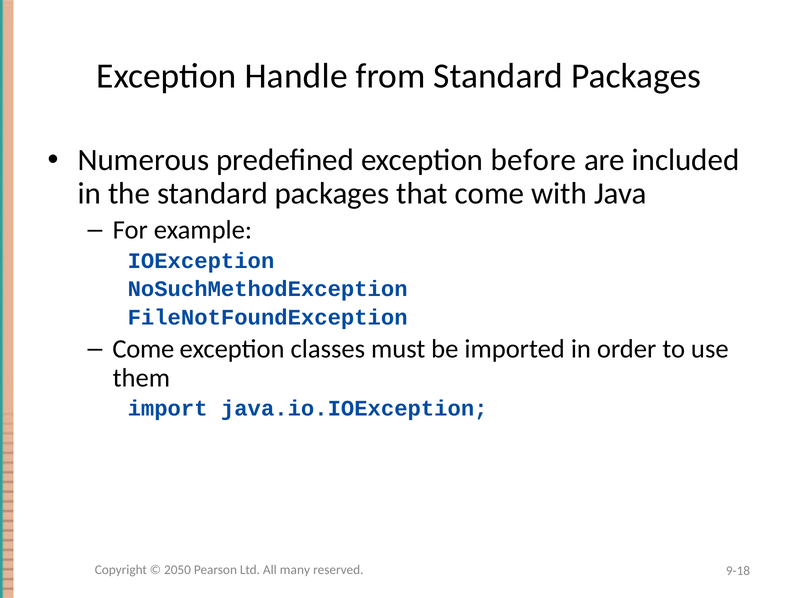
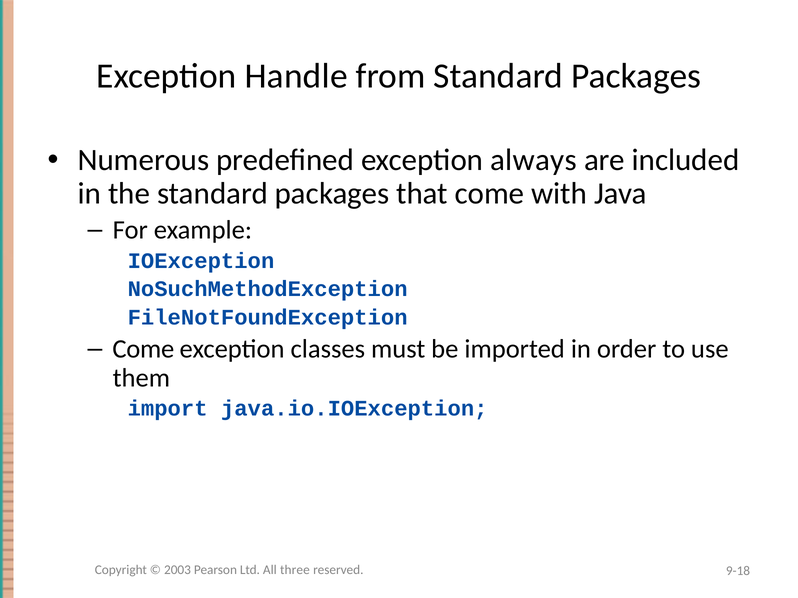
before: before -> always
2050: 2050 -> 2003
many: many -> three
